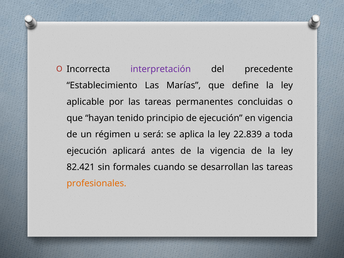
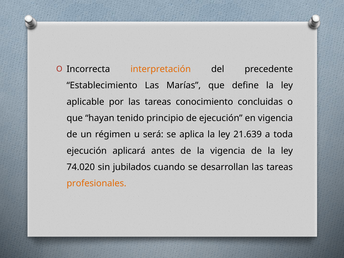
interpretación colour: purple -> orange
permanentes: permanentes -> conocimiento
22.839: 22.839 -> 21.639
82.421: 82.421 -> 74.020
formales: formales -> jubilados
